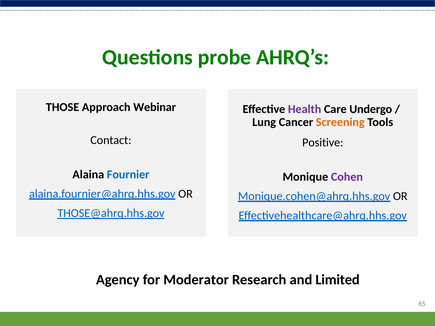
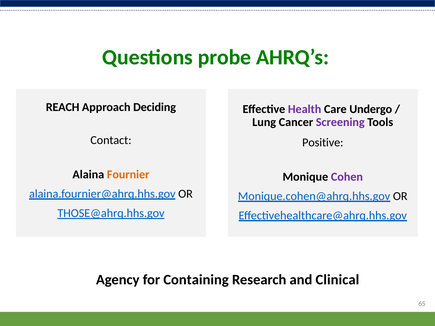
THOSE: THOSE -> REACH
Webinar: Webinar -> Deciding
Screening colour: orange -> purple
Fournier colour: blue -> orange
Moderator: Moderator -> Containing
Limited: Limited -> Clinical
